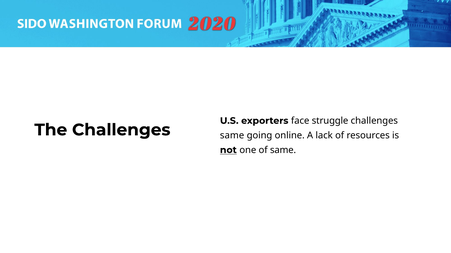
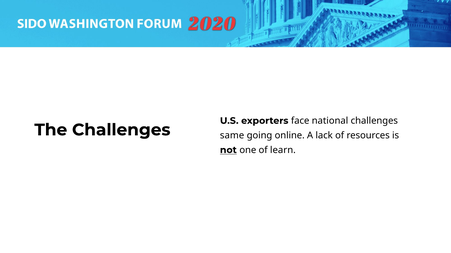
struggle: struggle -> national
of same: same -> learn
